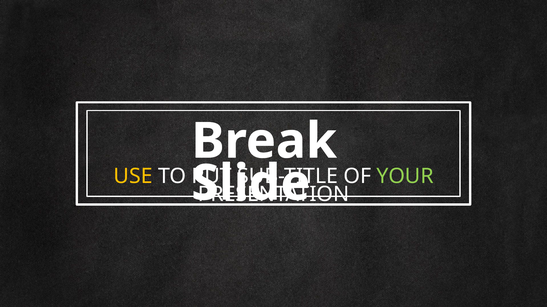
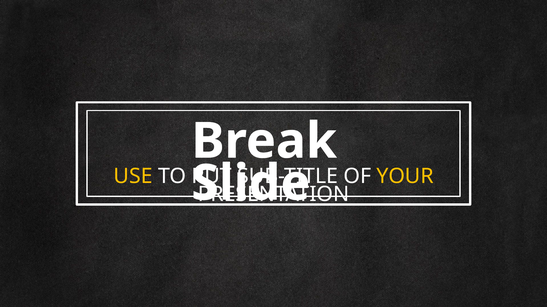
YOUR colour: light green -> yellow
